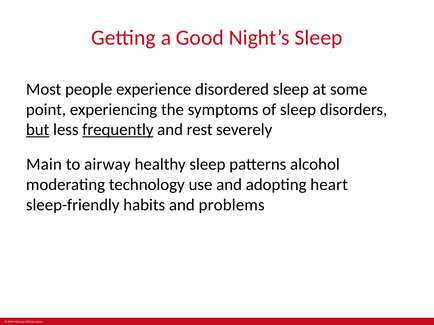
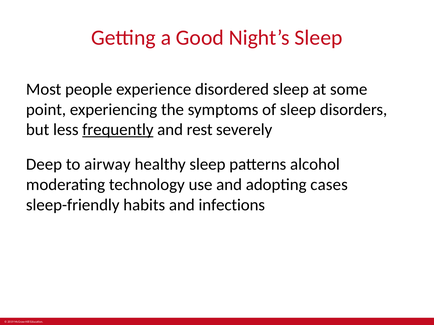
but underline: present -> none
Main: Main -> Deep
heart: heart -> cases
problems: problems -> infections
